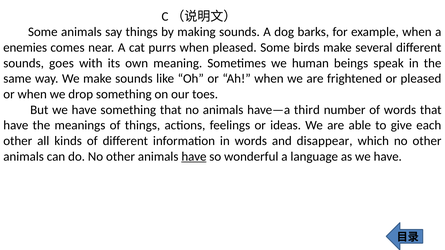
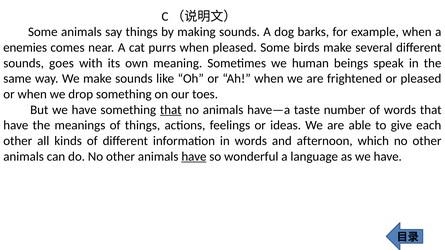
that at (171, 110) underline: none -> present
third: third -> taste
disappear: disappear -> afternoon
